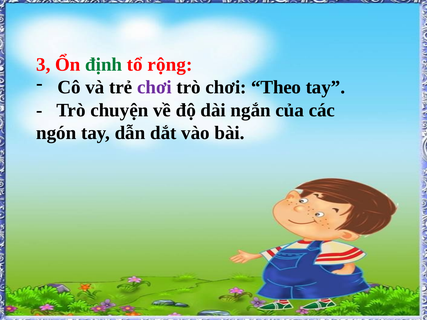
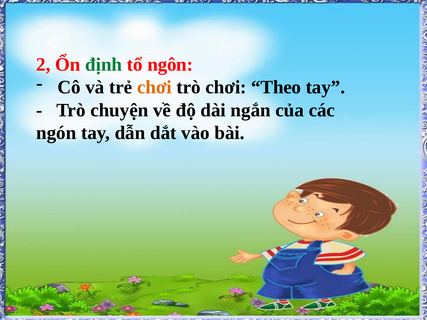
3: 3 -> 2
rộng: rộng -> ngôn
chơi at (154, 87) colour: purple -> orange
